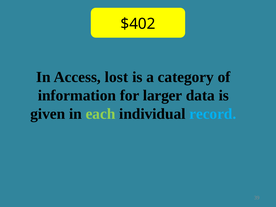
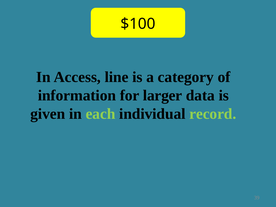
$402: $402 -> $100
lost: lost -> line
record colour: light blue -> light green
